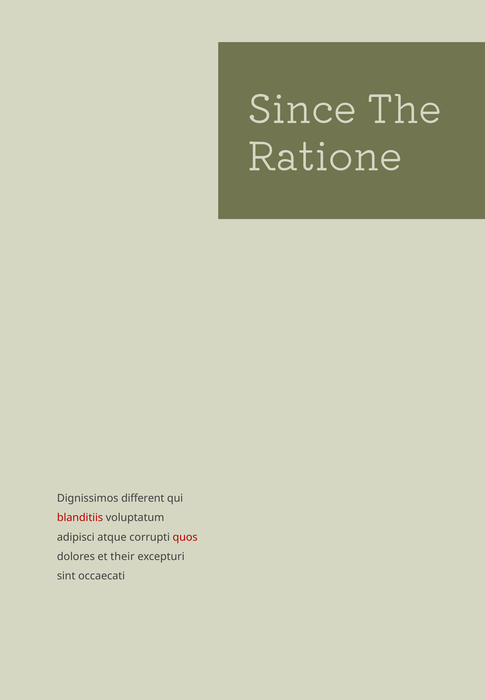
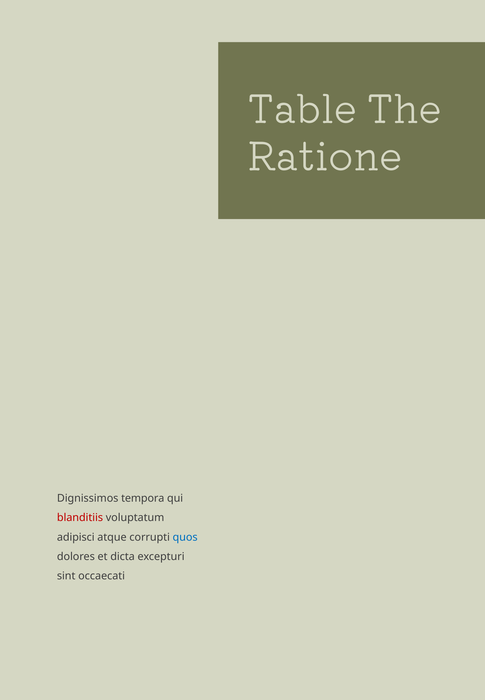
Since: Since -> Table
different: different -> tempora
quos colour: red -> blue
their: their -> dicta
